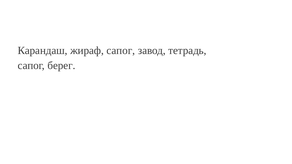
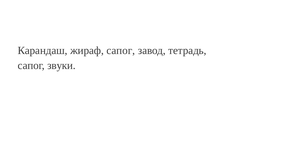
берег: берег -> звуки
